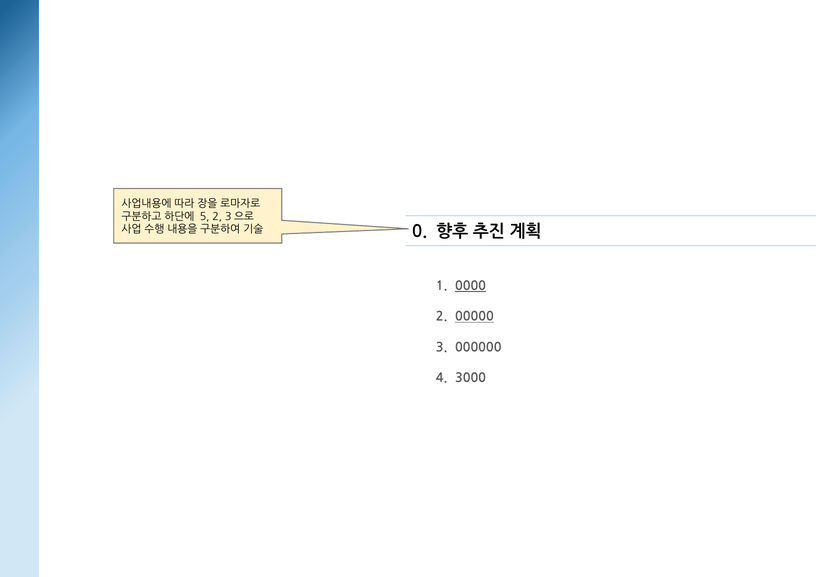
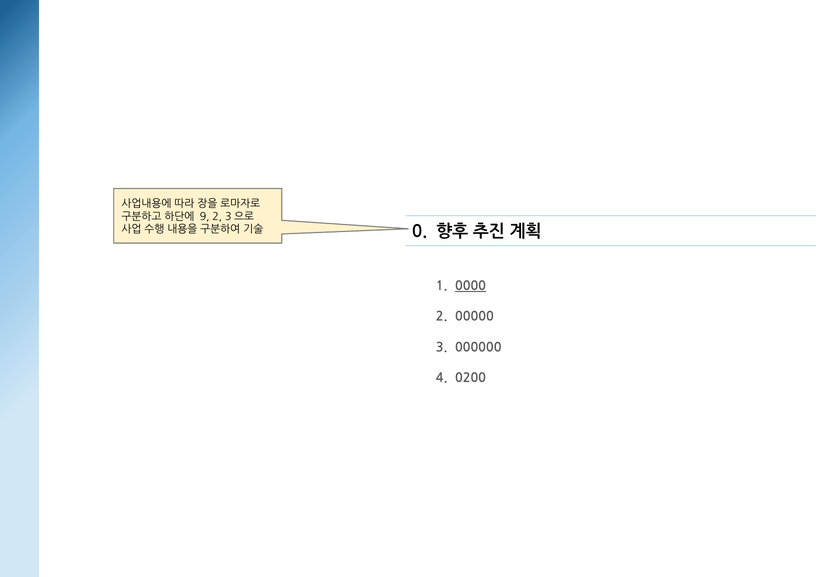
5: 5 -> 9
00000 underline: present -> none
3000: 3000 -> 0200
